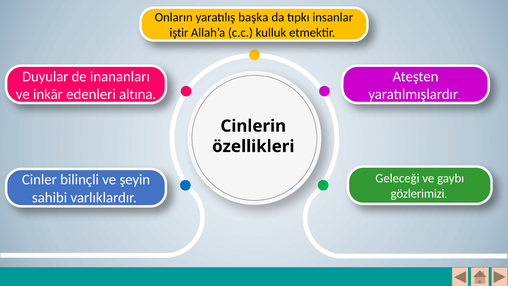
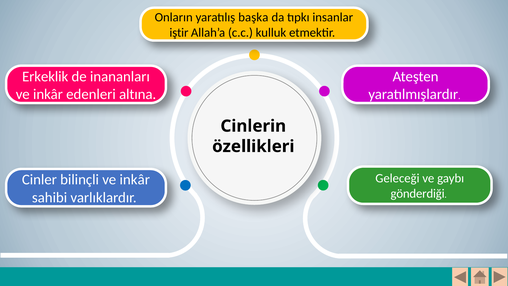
Duyular: Duyular -> Erkeklik
bilinçli ve şeyin: şeyin -> inkâr
gözlerimizi: gözlerimizi -> gönderdiği
